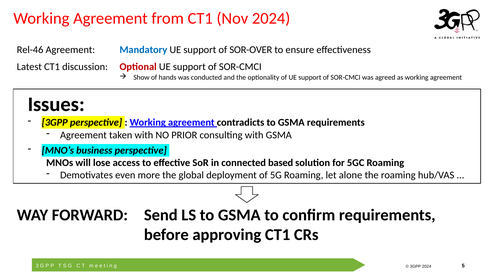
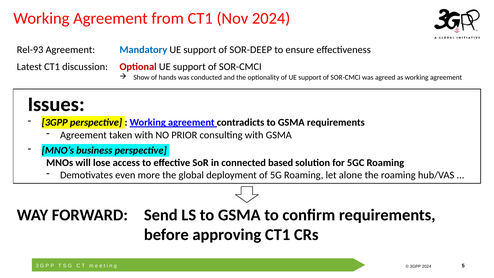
Rel-46: Rel-46 -> Rel-93
SOR-OVER: SOR-OVER -> SOR-DEEP
